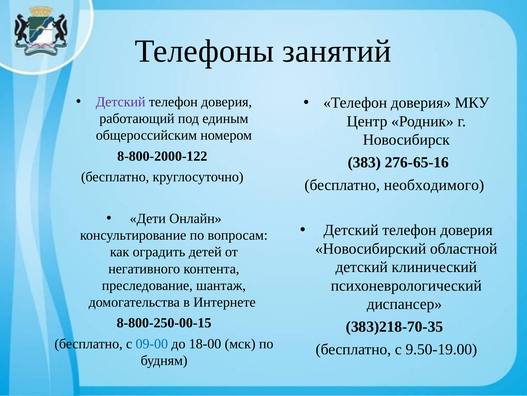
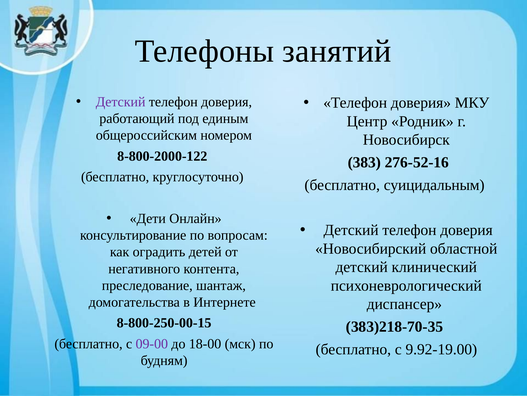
276-65-16: 276-65-16 -> 276-52-16
необходимого: необходимого -> суицидальным
09-00 colour: blue -> purple
9.50-19.00: 9.50-19.00 -> 9.92-19.00
